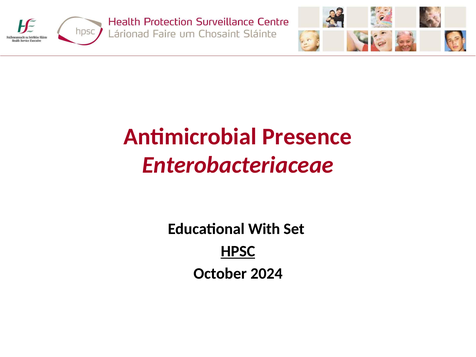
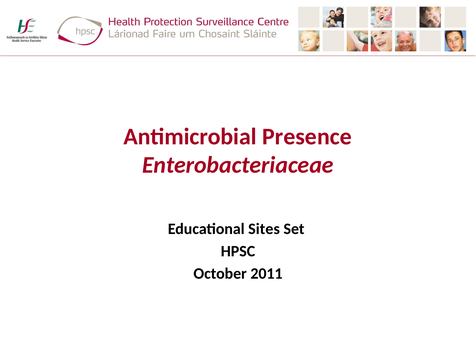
With: With -> Sites
HPSC underline: present -> none
2024: 2024 -> 2011
